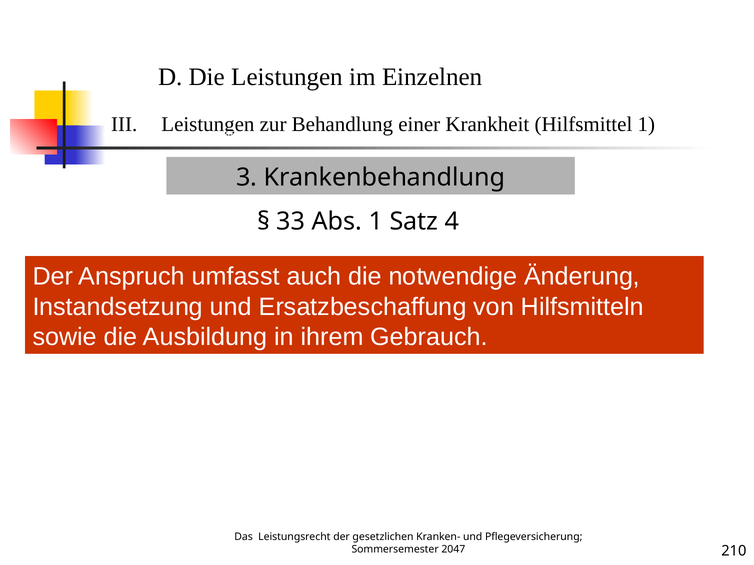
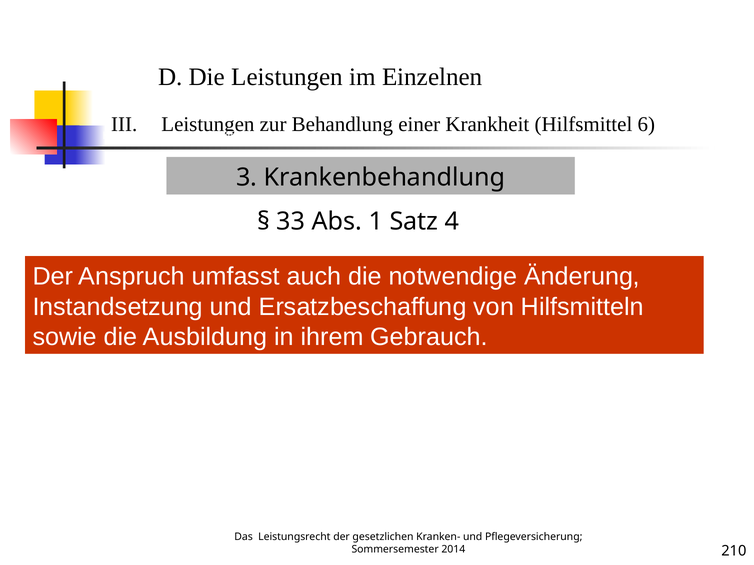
Hilfsmittel 1: 1 -> 6
2047: 2047 -> 2014
